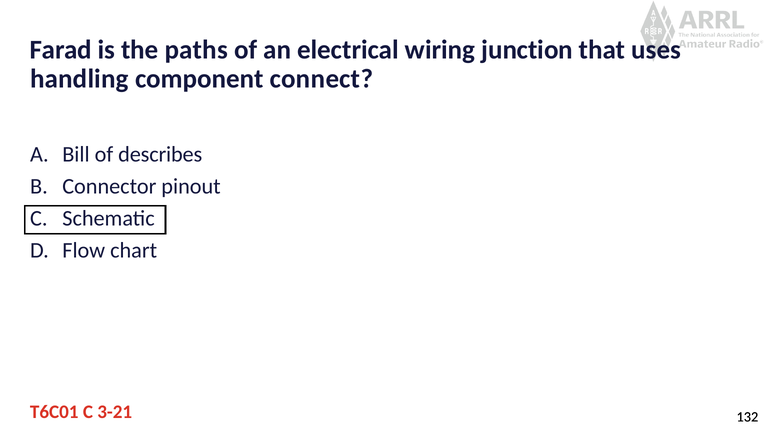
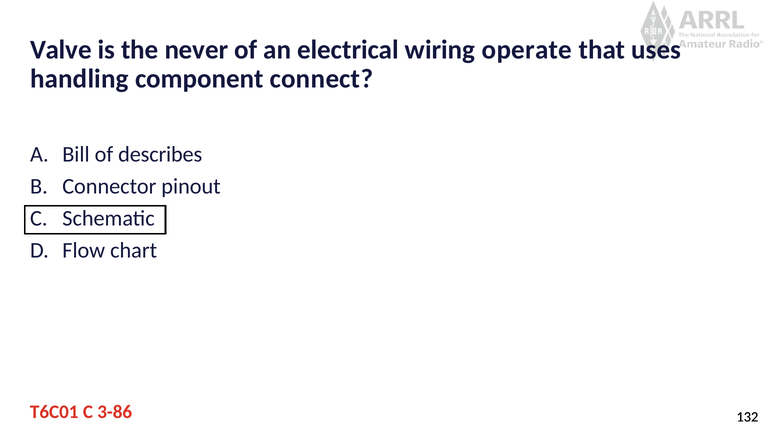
Farad: Farad -> Valve
paths: paths -> never
junction: junction -> operate
3-21: 3-21 -> 3-86
